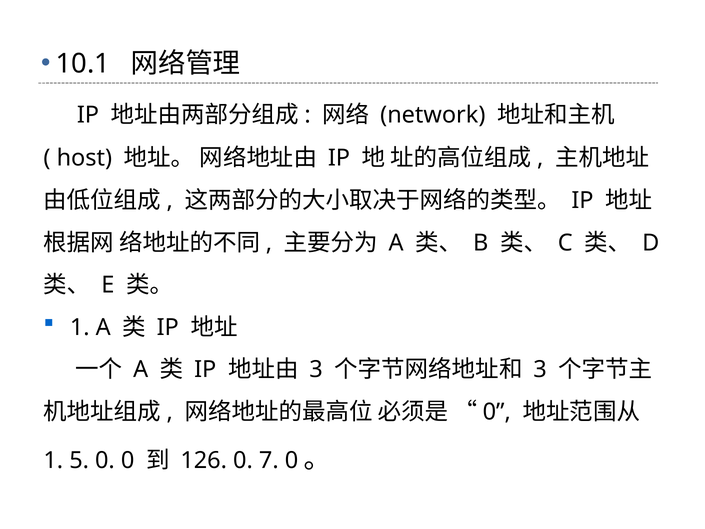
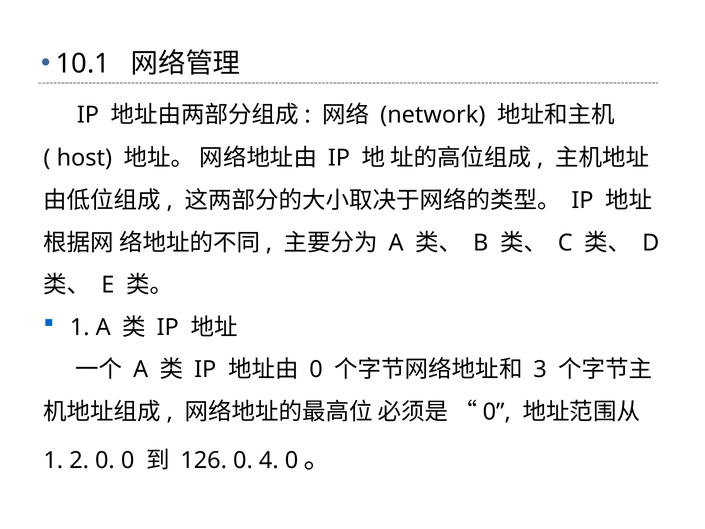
3 at (316, 370): 3 -> 0
5: 5 -> 2
7: 7 -> 4
